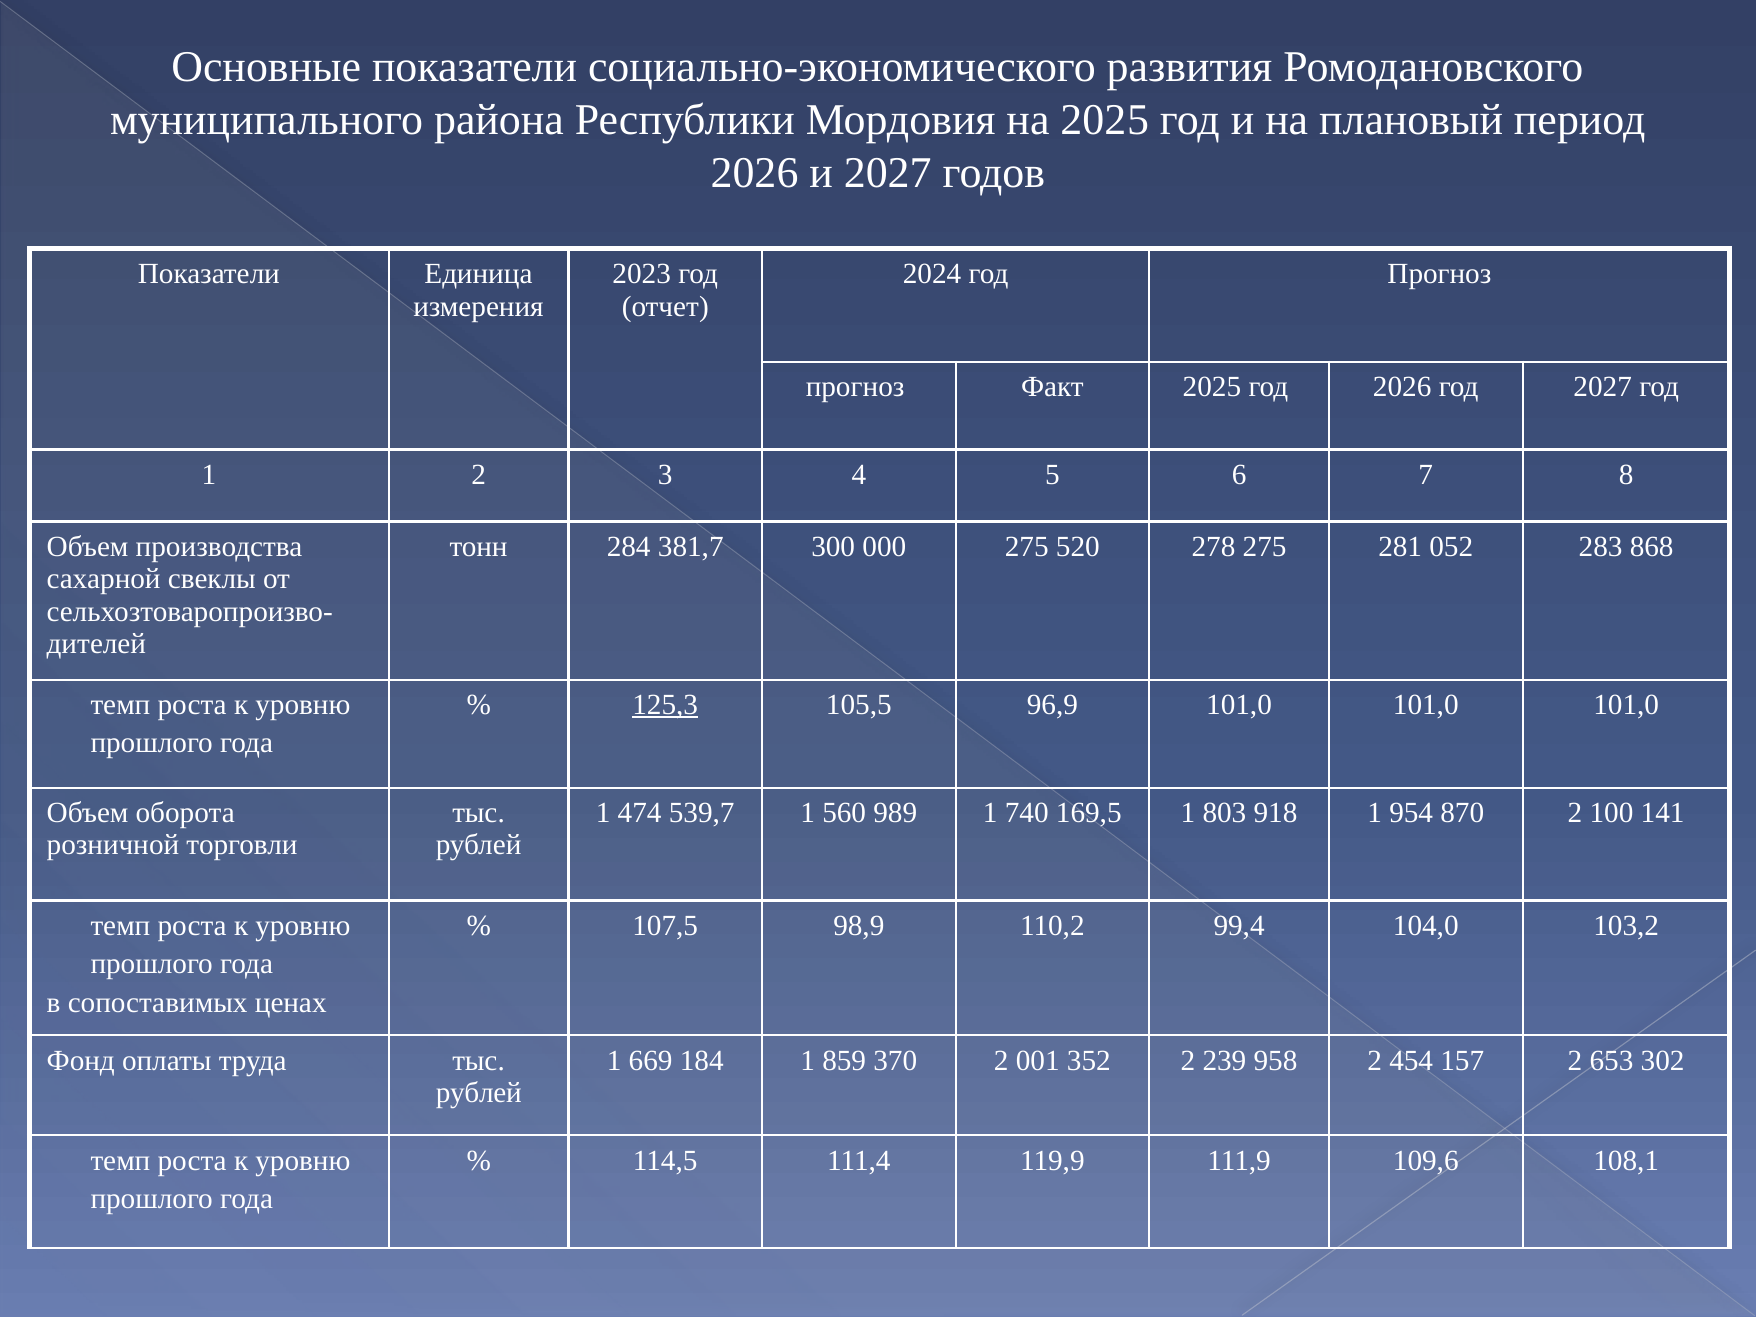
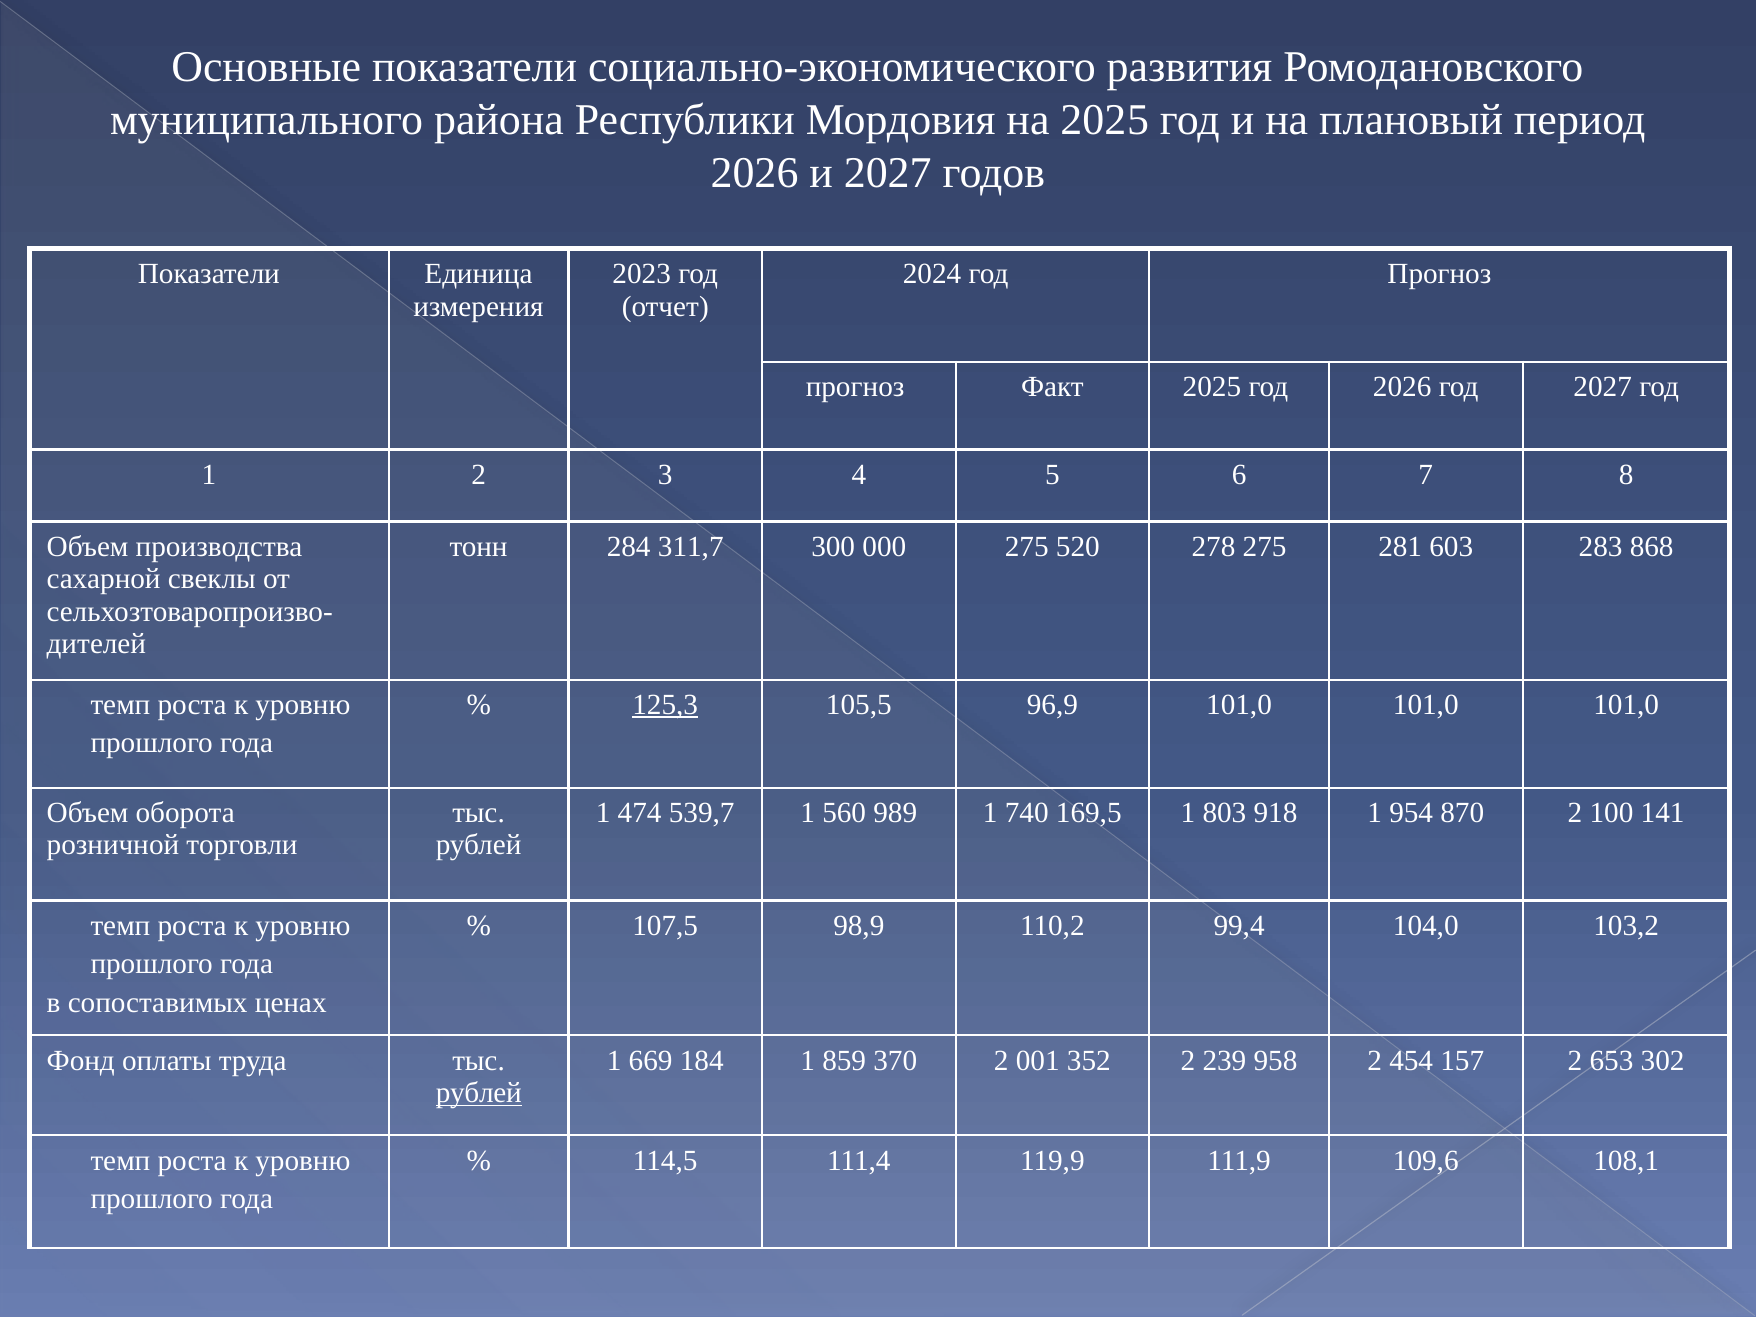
381,7: 381,7 -> 311,7
052: 052 -> 603
рублей at (479, 1093) underline: none -> present
